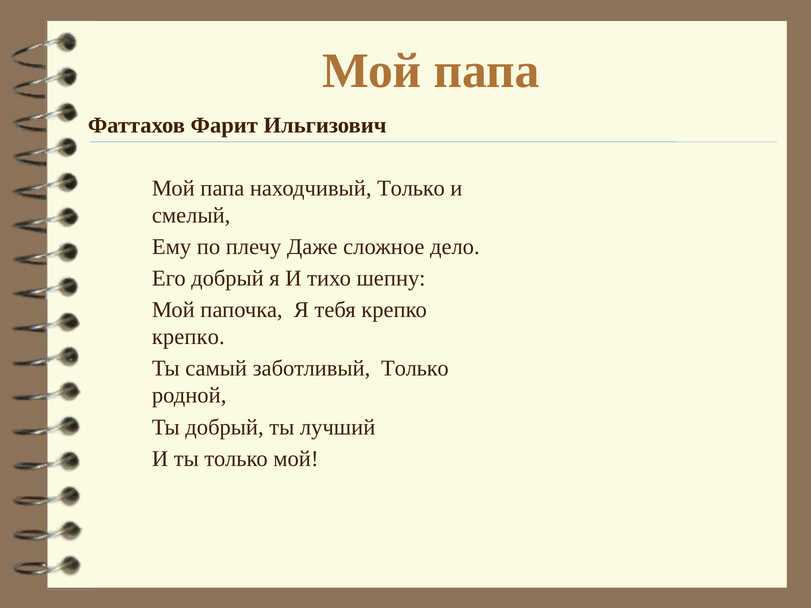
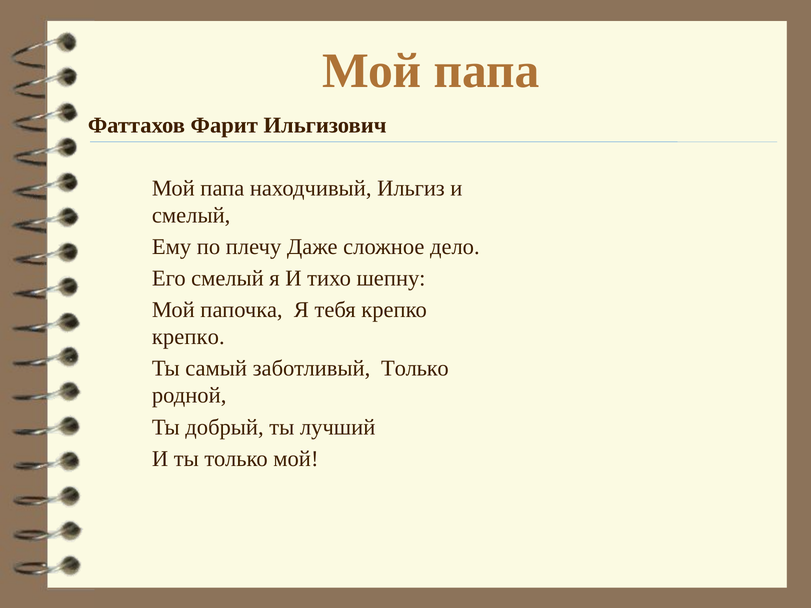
находчивый Только: Только -> Ильгиз
Его добрый: добрый -> смелый
